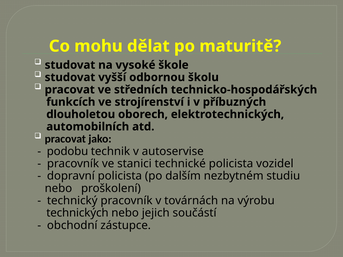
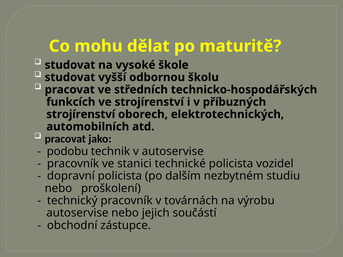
dlouholetou at (81, 114): dlouholetou -> strojírenství
technických at (77, 213): technických -> autoservise
